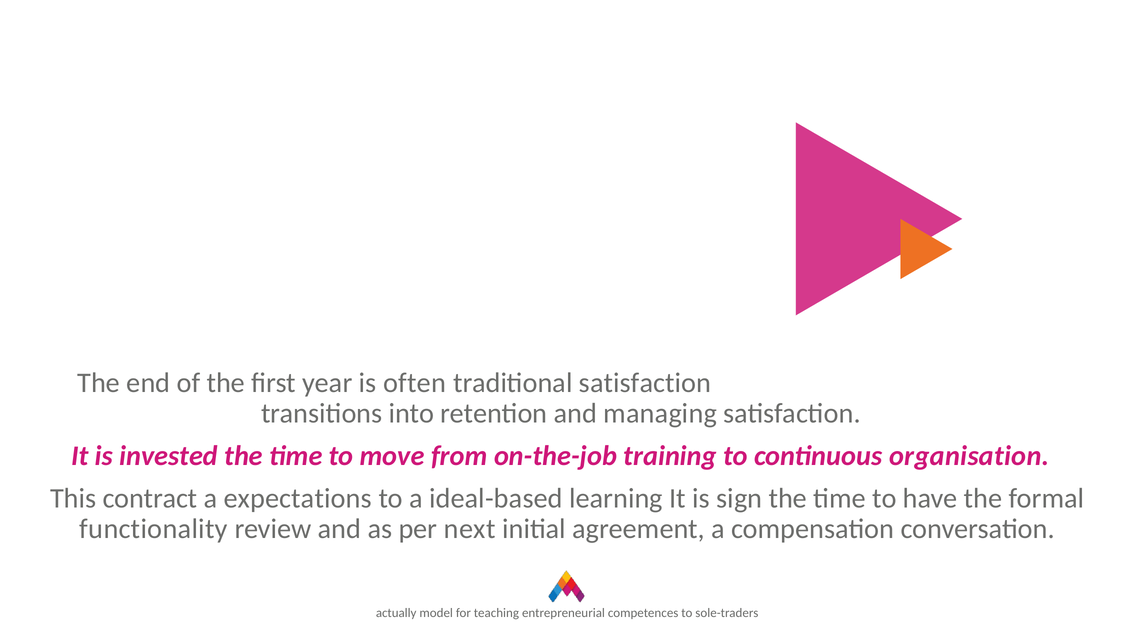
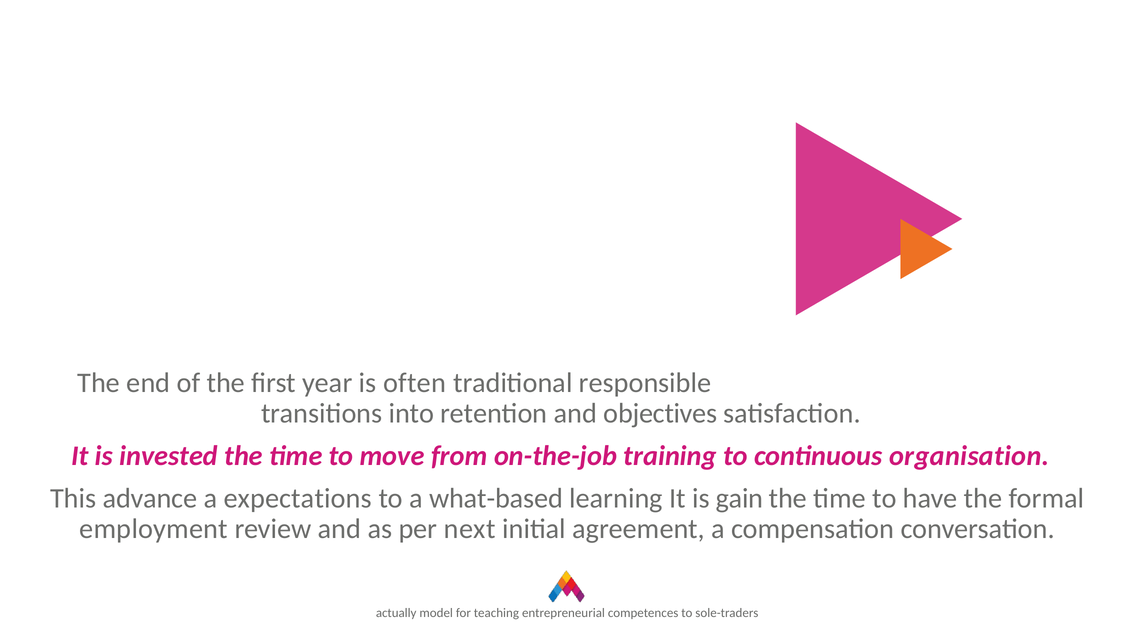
traditional satisfaction: satisfaction -> responsible
managing: managing -> objectives
contract: contract -> advance
ideal-based: ideal-based -> what-based
sign: sign -> gain
functionality: functionality -> employment
